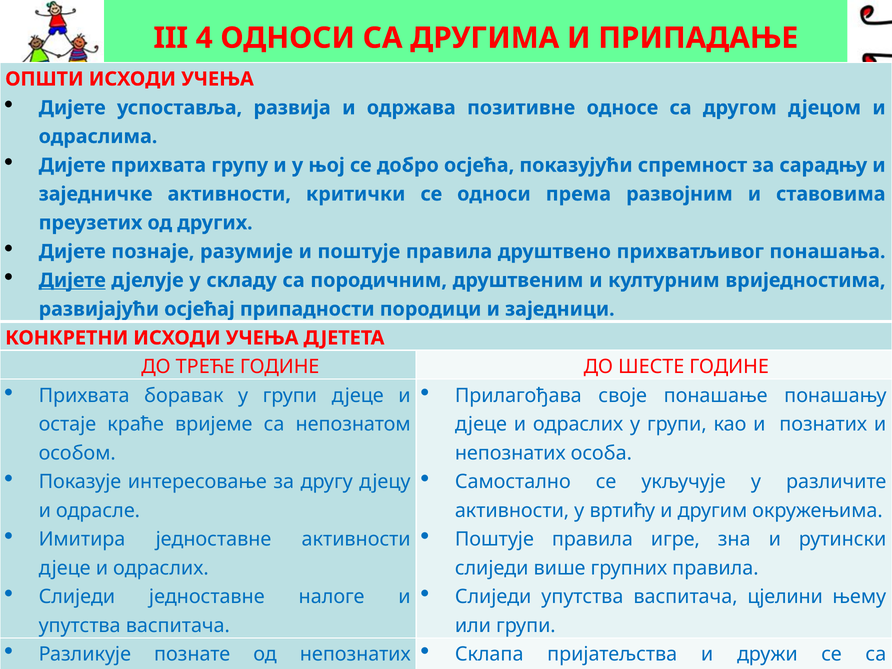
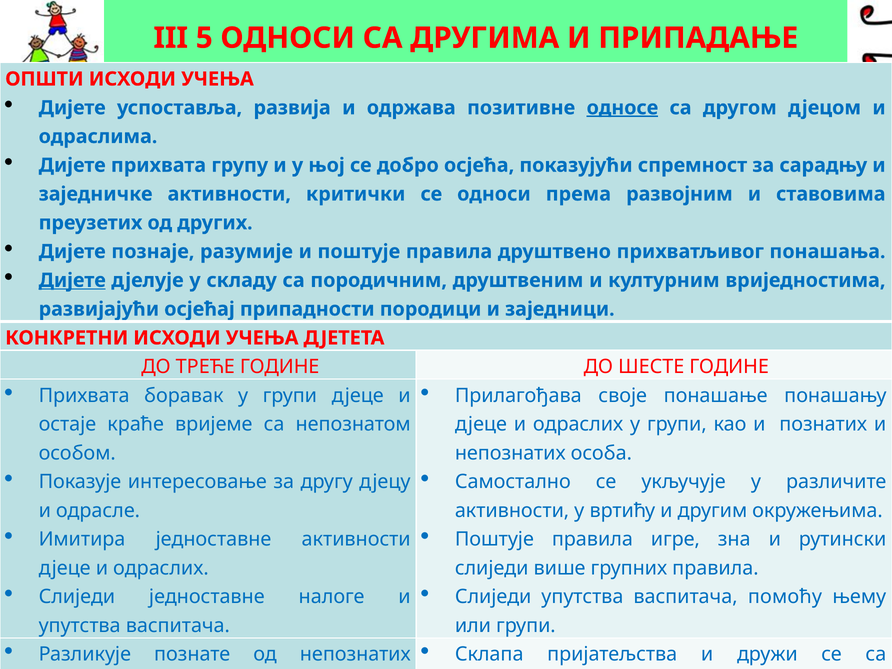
4: 4 -> 5
односе underline: none -> present
цјелини: цјелини -> помоћу
